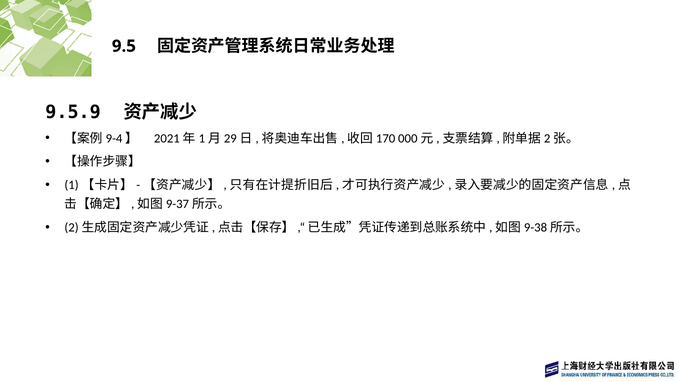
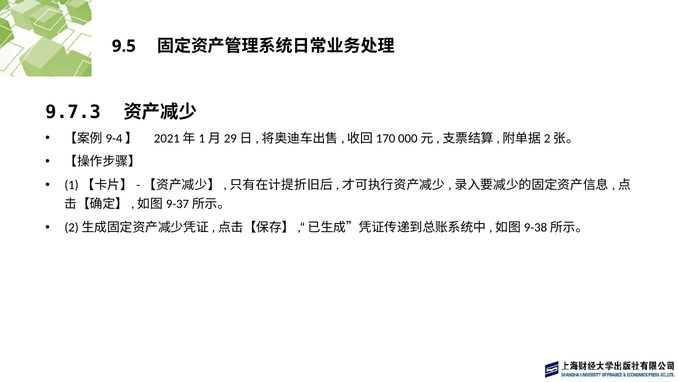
9.5.9: 9.5.9 -> 9.7.3
